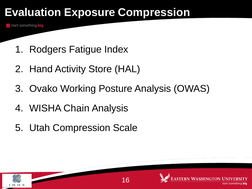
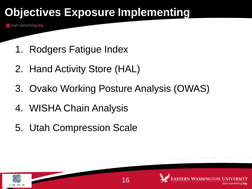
Evaluation: Evaluation -> Objectives
Exposure Compression: Compression -> Implementing
